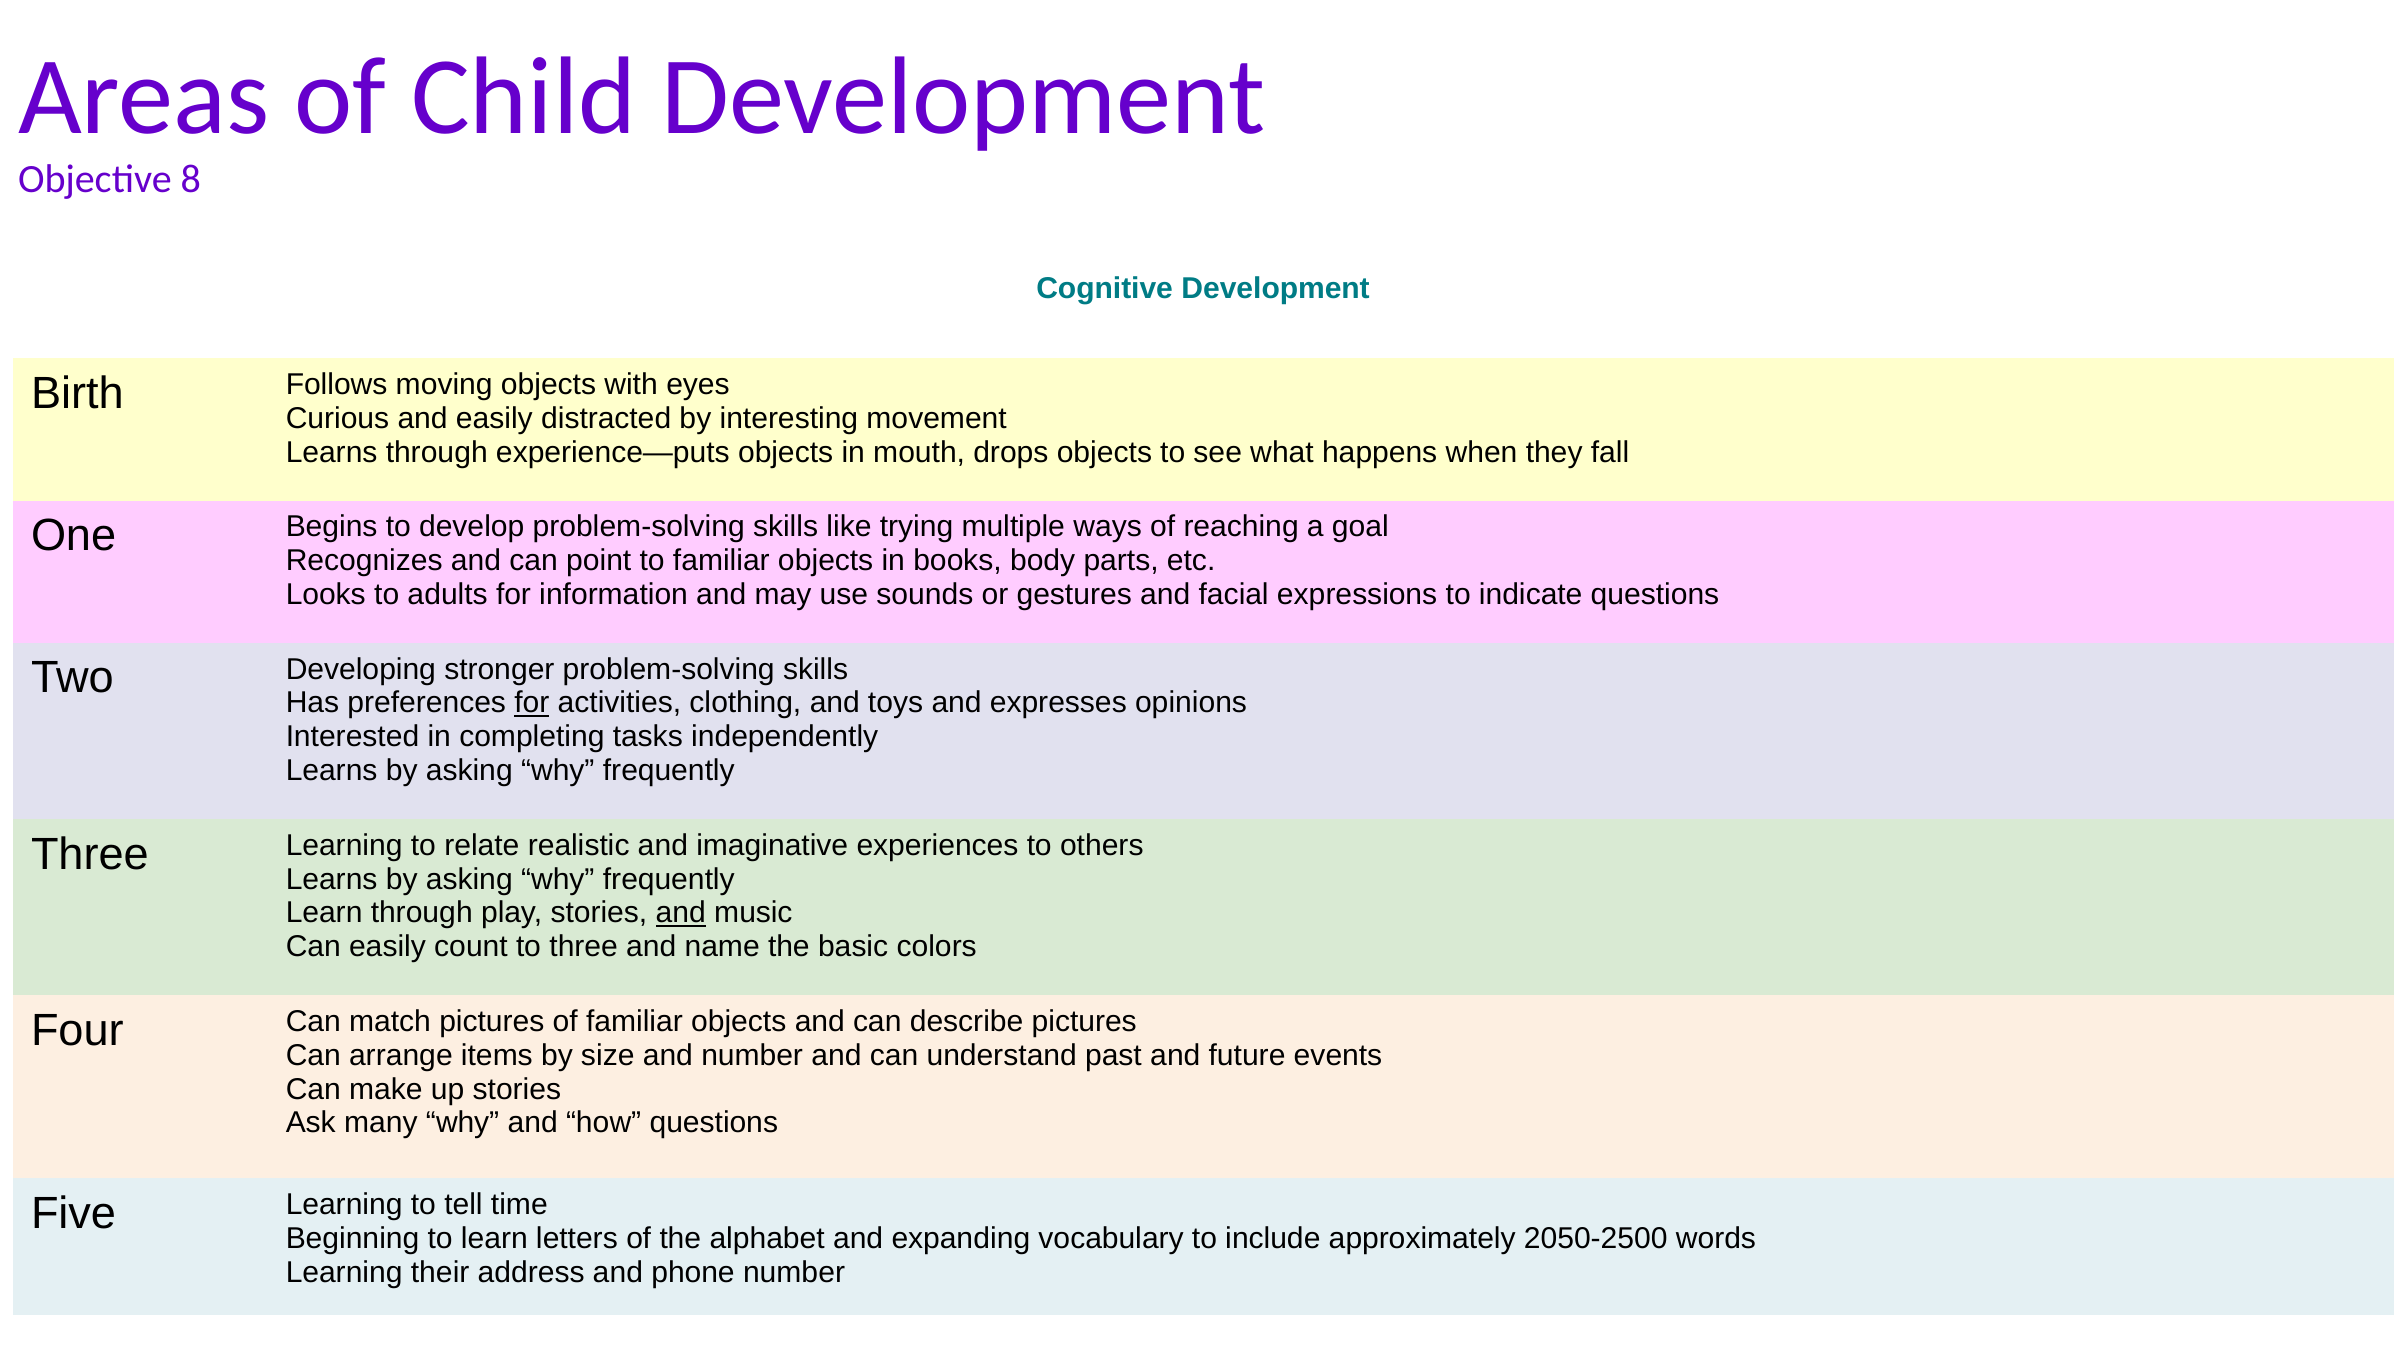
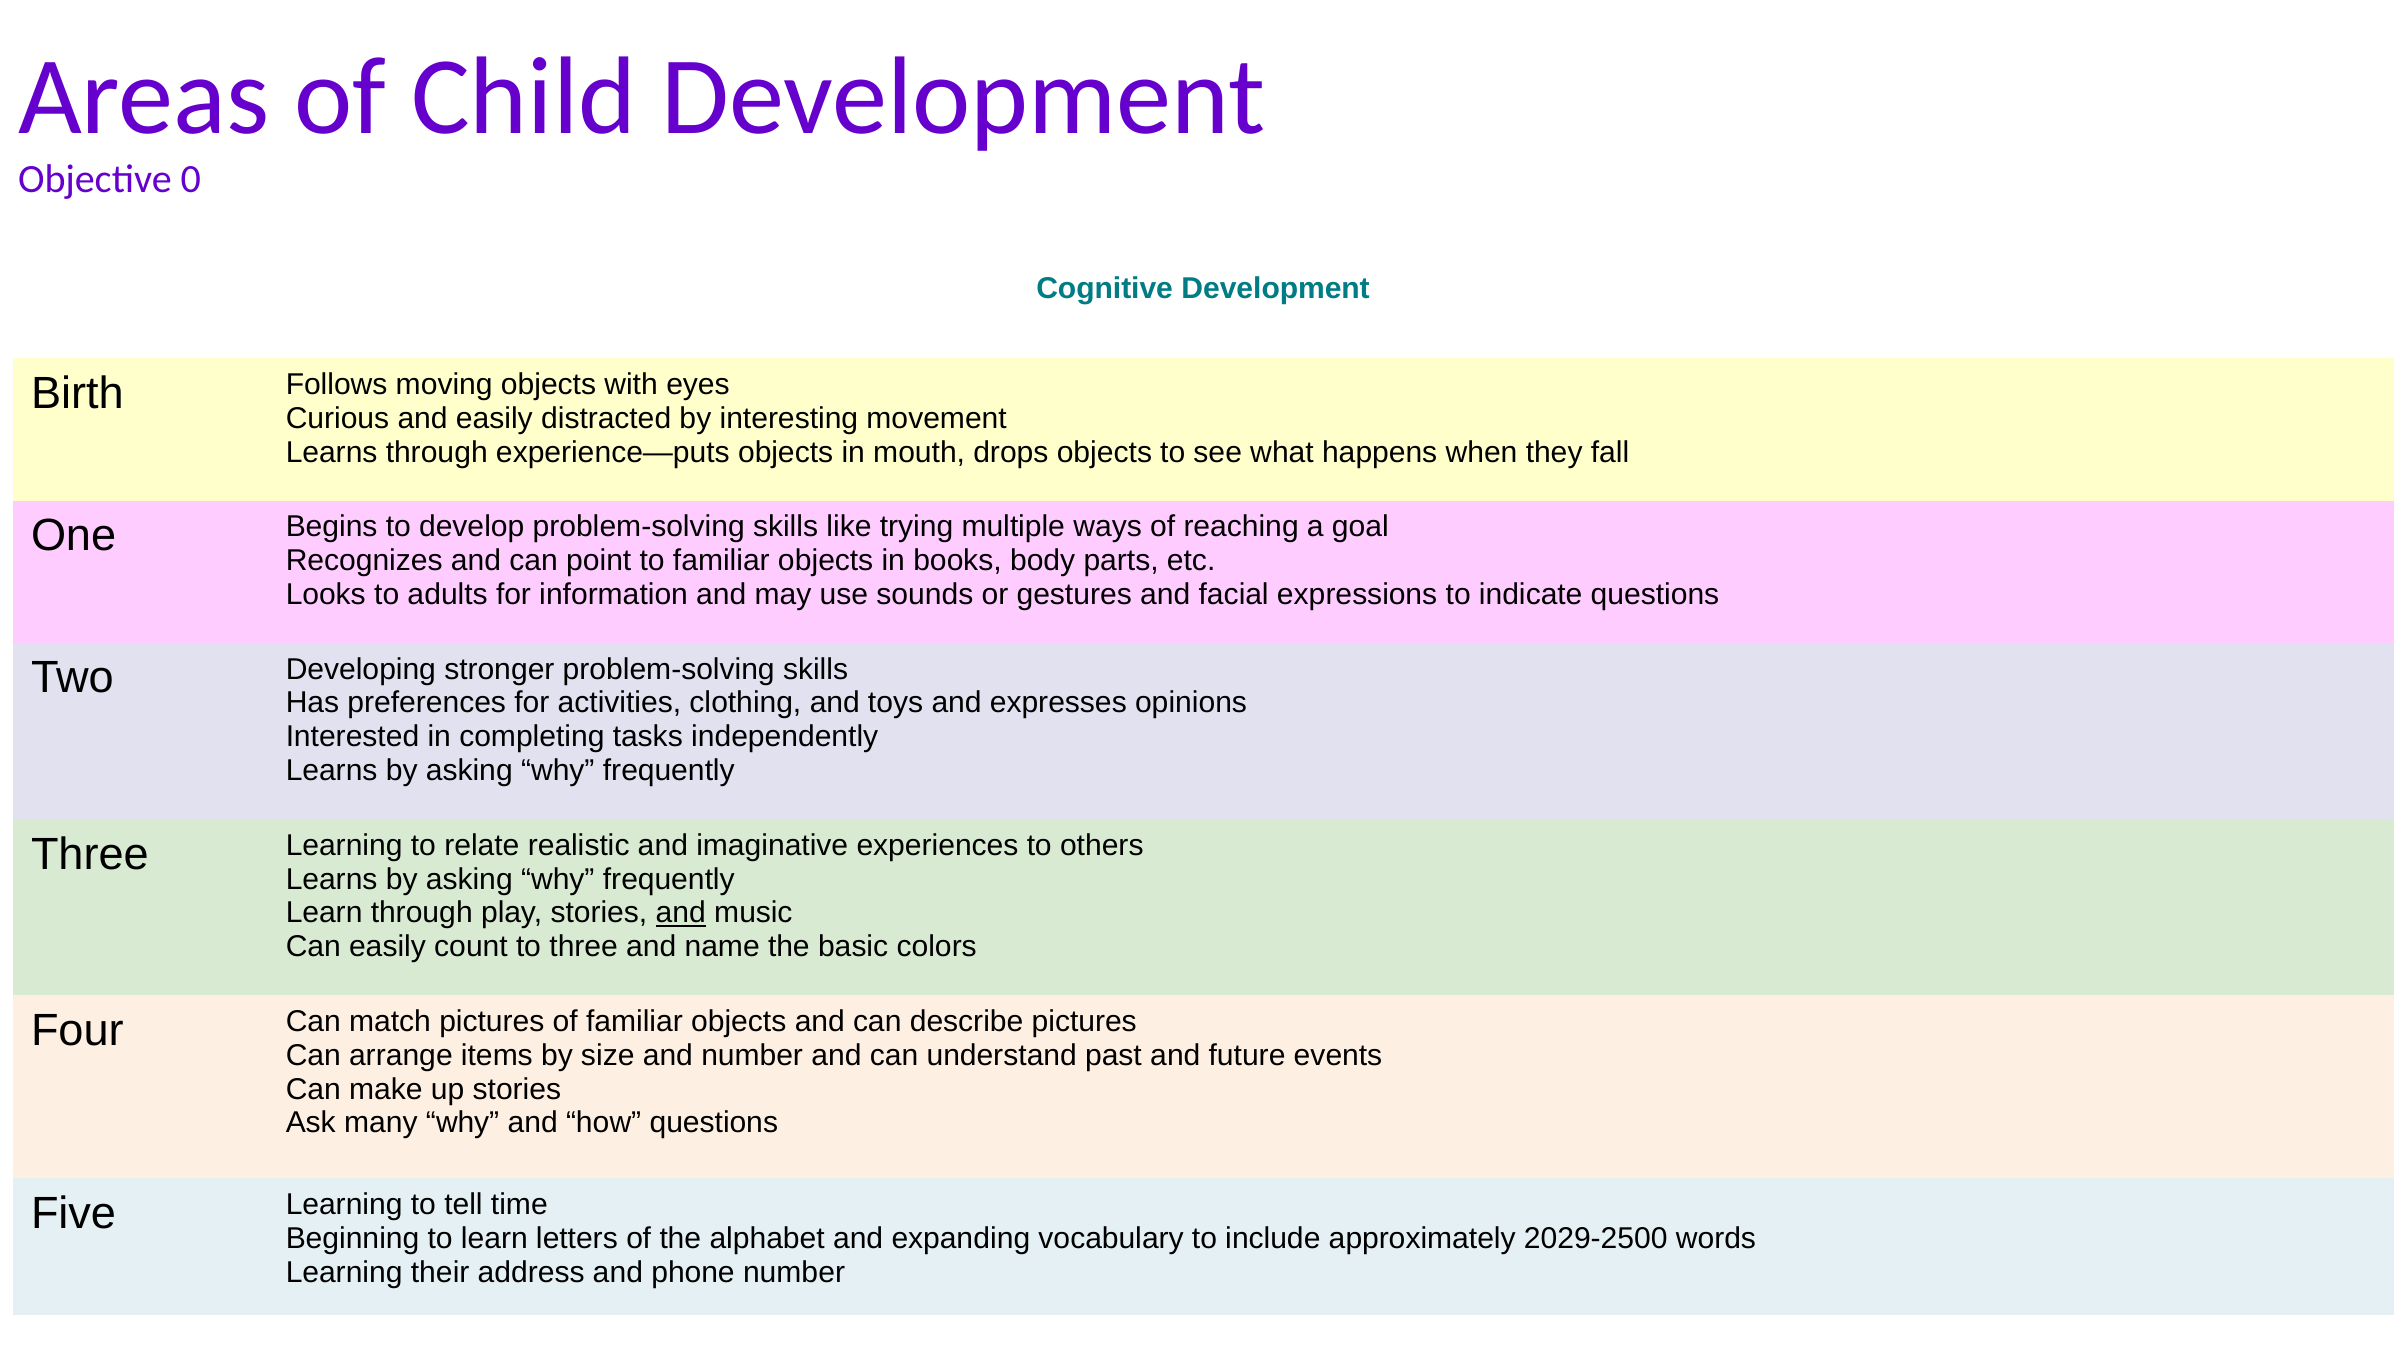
8: 8 -> 0
for at (532, 703) underline: present -> none
2050-2500: 2050-2500 -> 2029-2500
